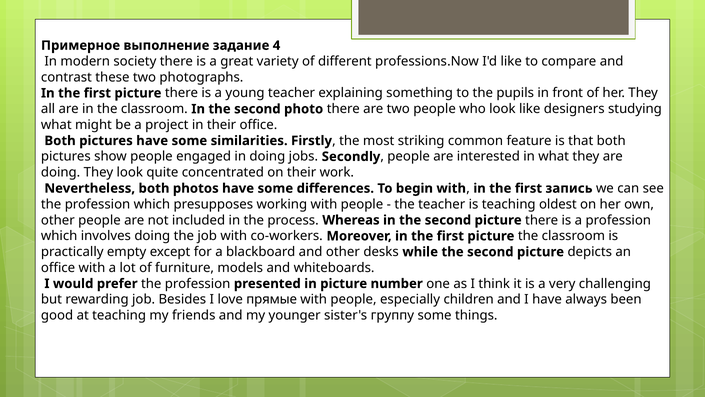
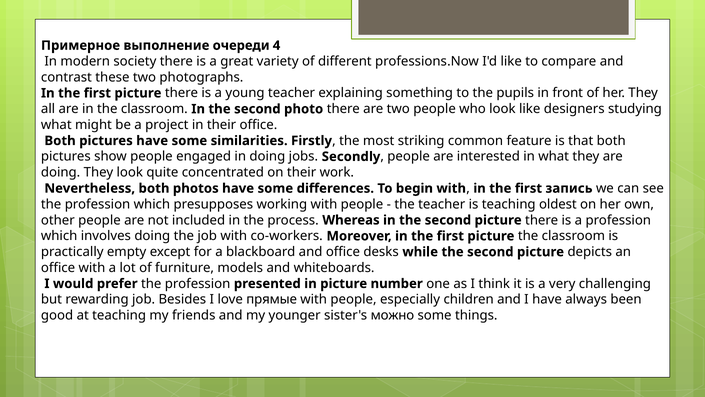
задание: задание -> очереди
and other: other -> office
группу: группу -> можно
